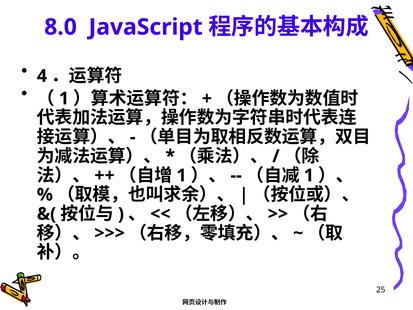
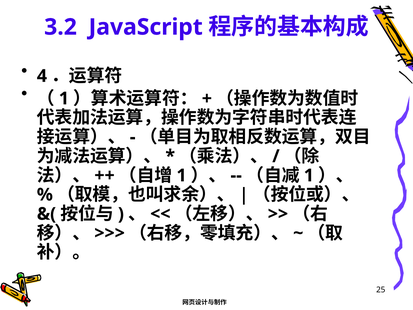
8.0: 8.0 -> 3.2
